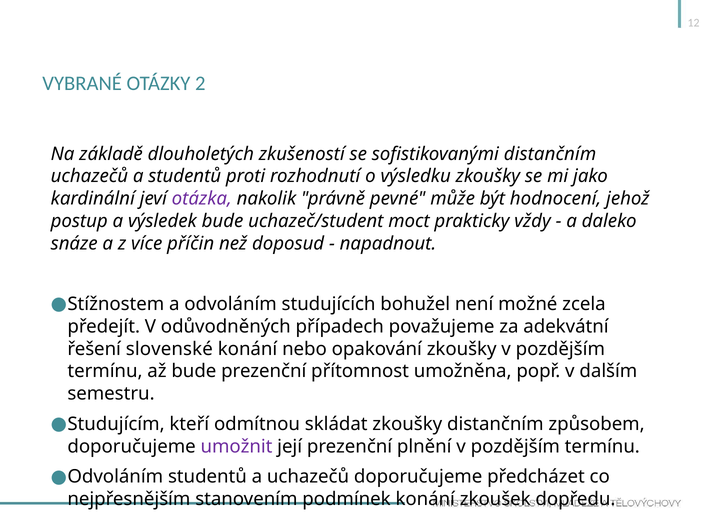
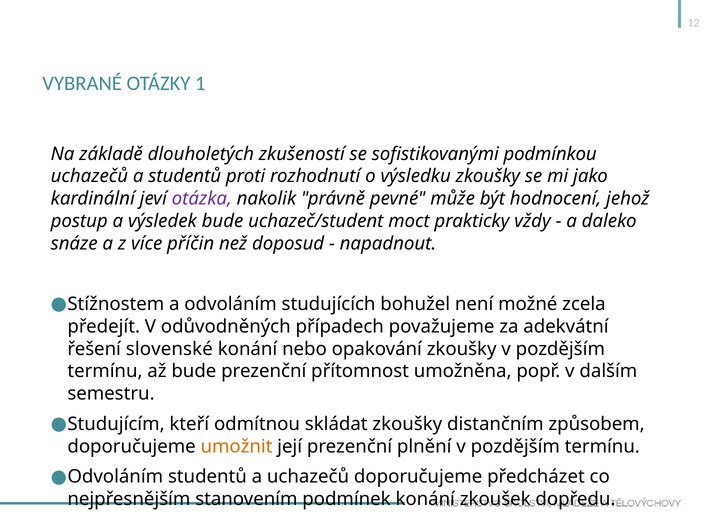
2: 2 -> 1
sofistikovanými distančním: distančním -> podmínkou
umožnit colour: purple -> orange
